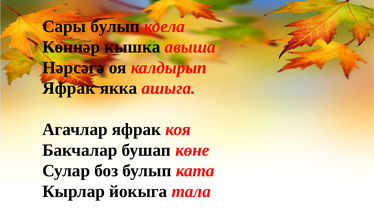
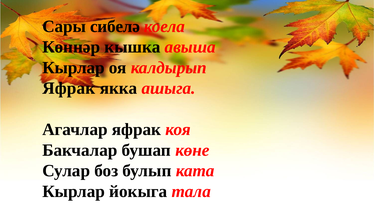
Сары булып: булып -> сибелә
Нәрсәгә at (73, 67): Нәрсәгә -> Кырлар
